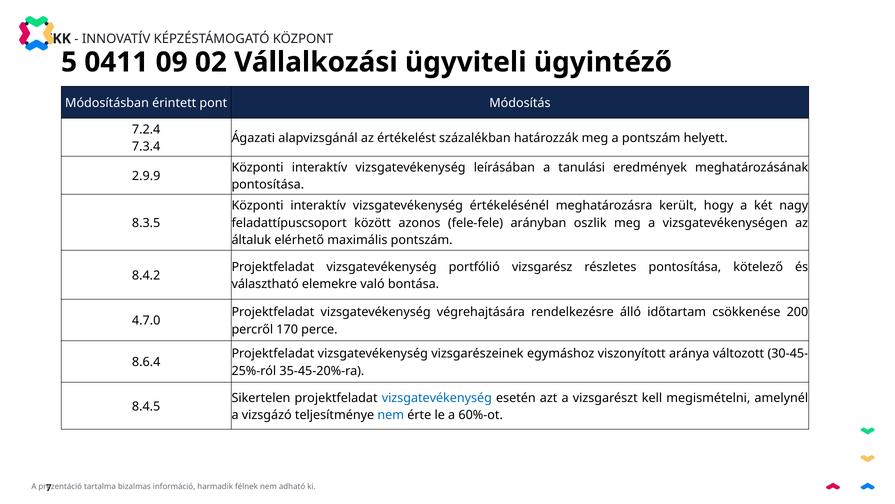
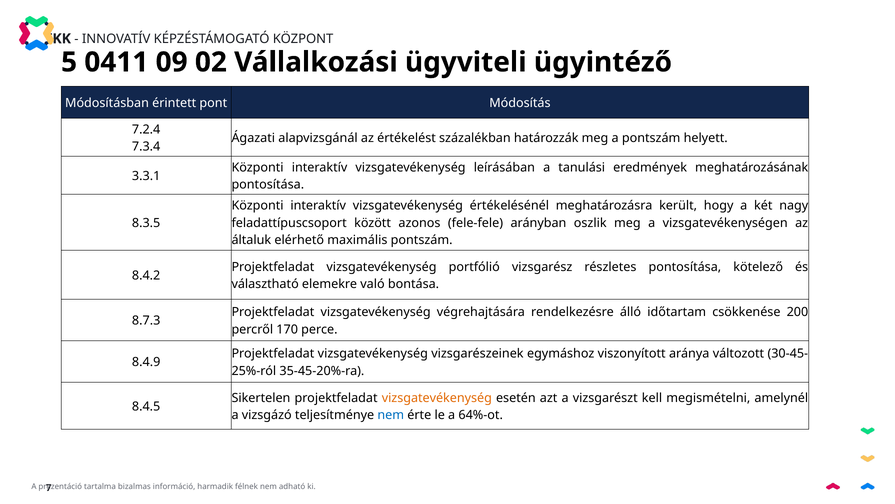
2.9.9: 2.9.9 -> 3.3.1
4.7.0: 4.7.0 -> 8.7.3
8.6.4: 8.6.4 -> 8.4.9
vizsgatevékenység at (437, 398) colour: blue -> orange
60%-ot: 60%-ot -> 64%-ot
